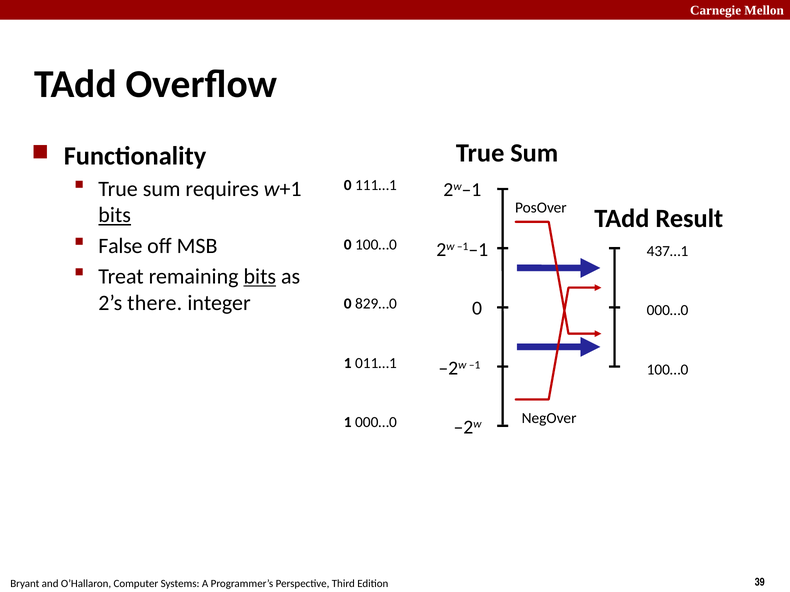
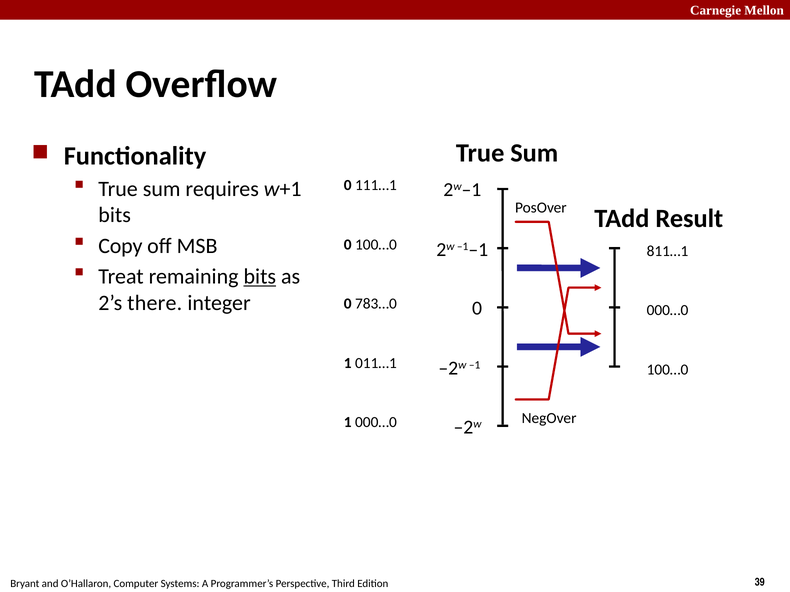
bits at (115, 215) underline: present -> none
False: False -> Copy
437…1: 437…1 -> 811…1
829…0: 829…0 -> 783…0
